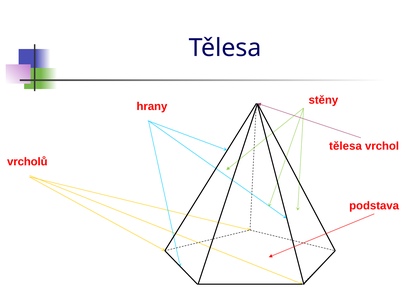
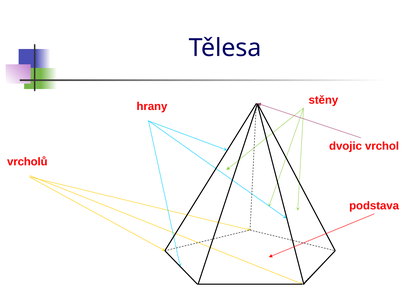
tělesa at (345, 146): tělesa -> dvojic
